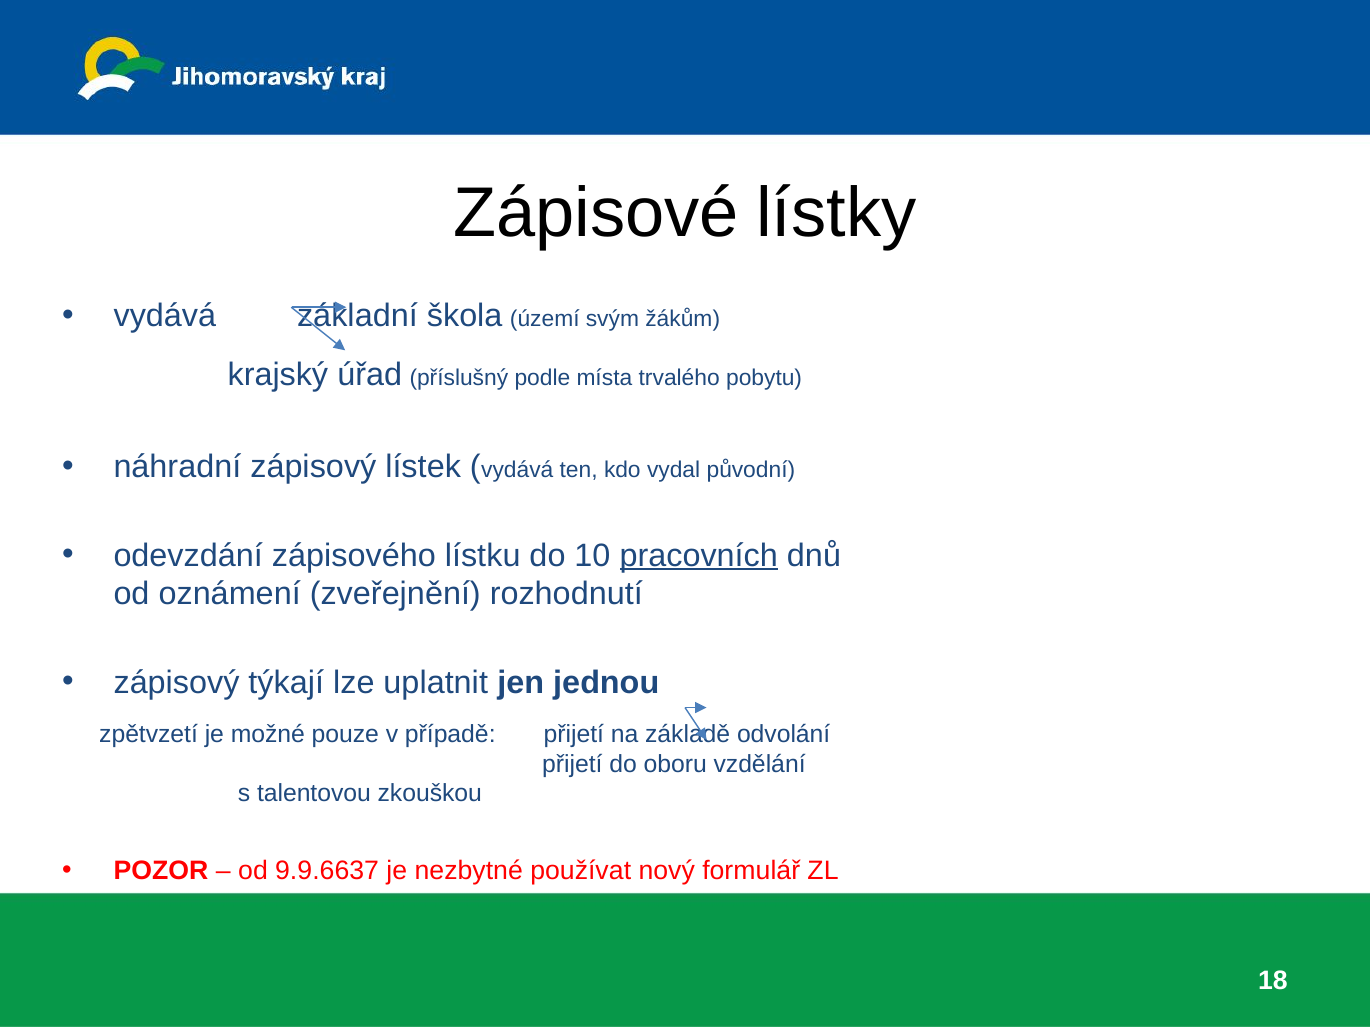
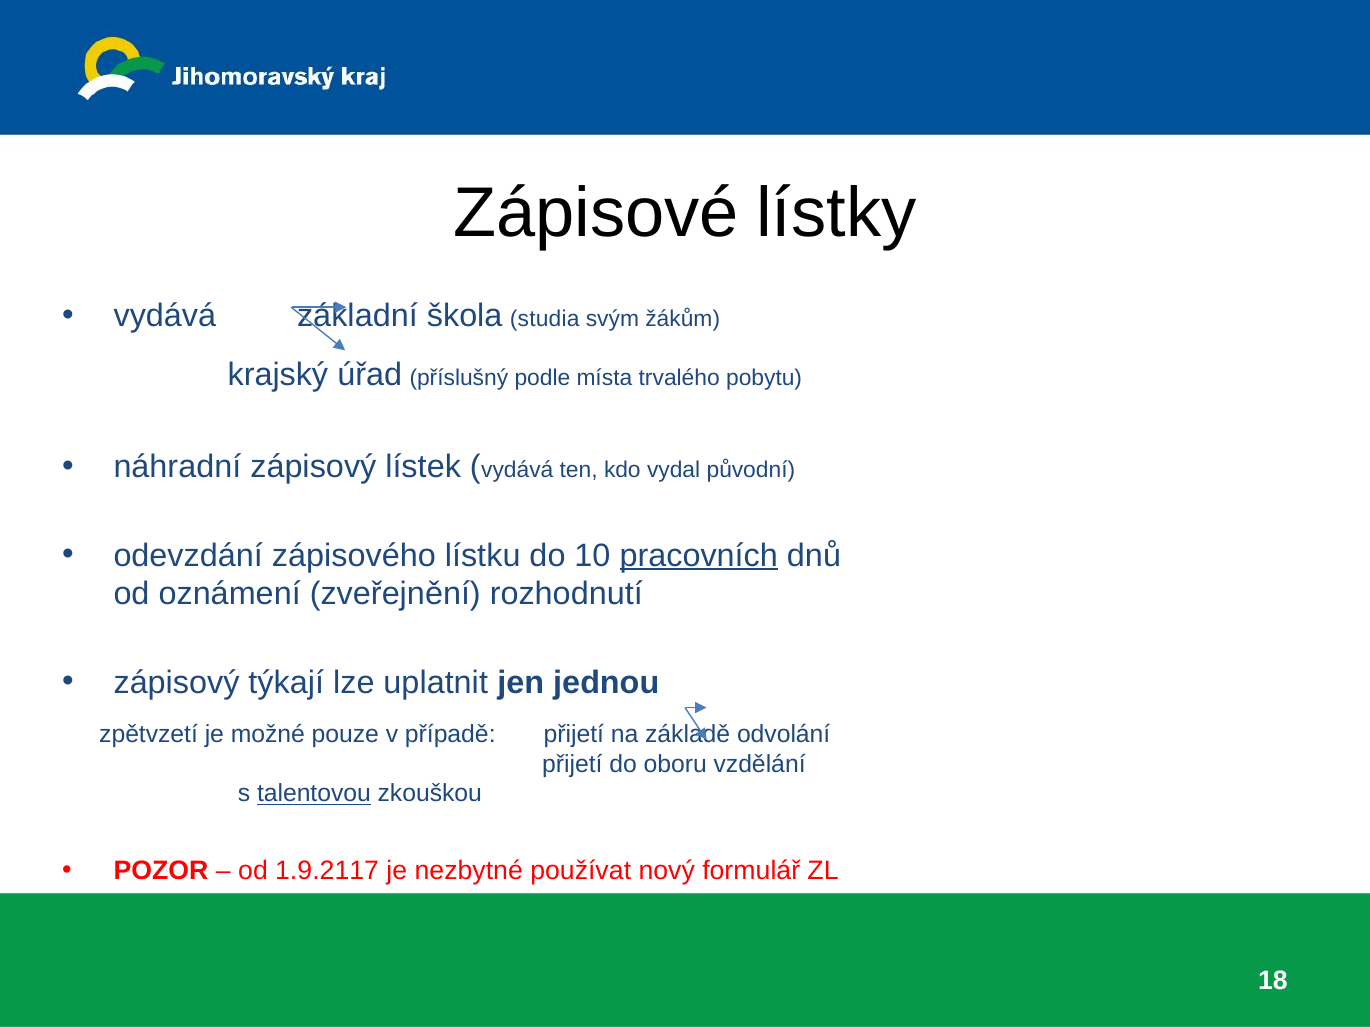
území: území -> studia
talentovou underline: none -> present
9.9.6637: 9.9.6637 -> 1.9.2117
